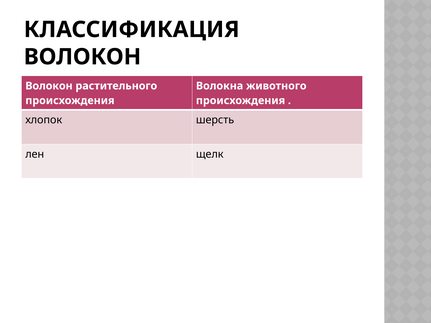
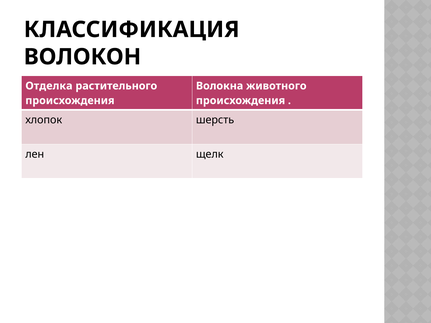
Волокон at (49, 86): Волокон -> Отделка
